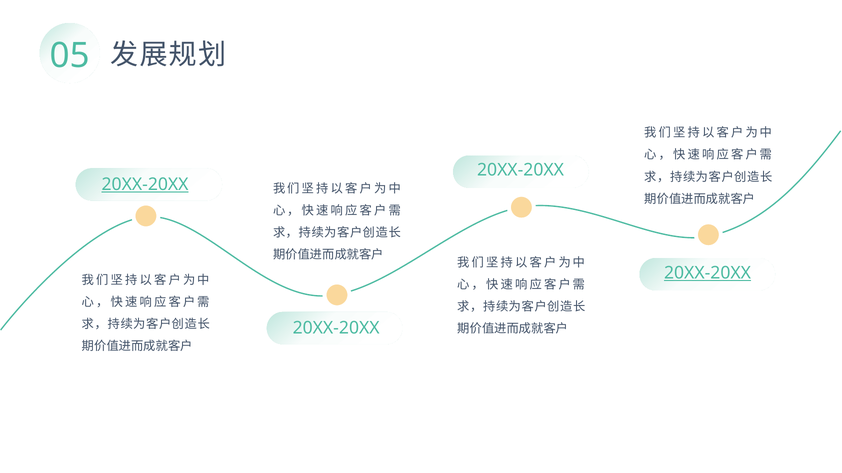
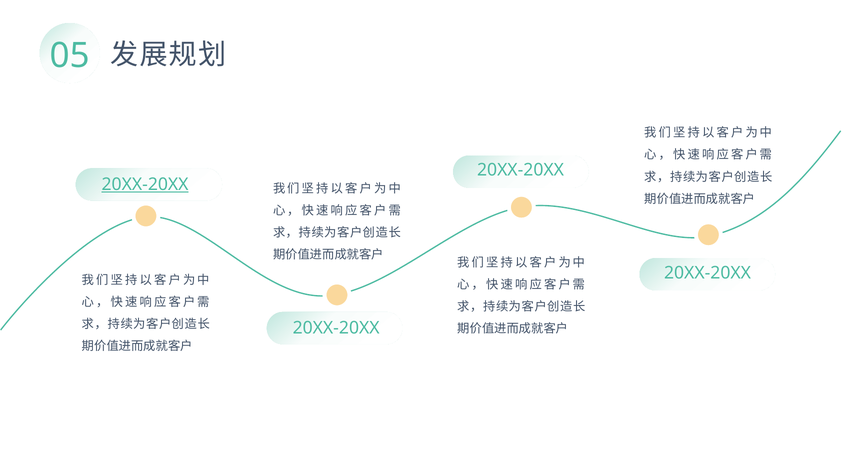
20XX-20XX at (708, 273) underline: present -> none
